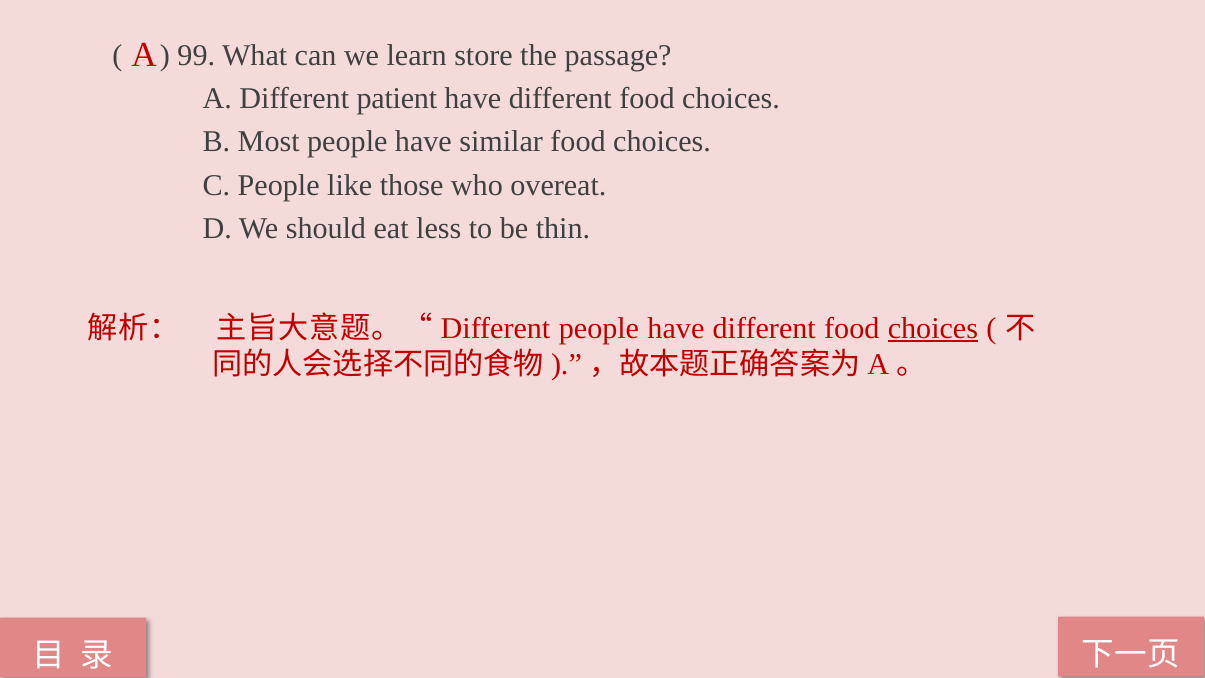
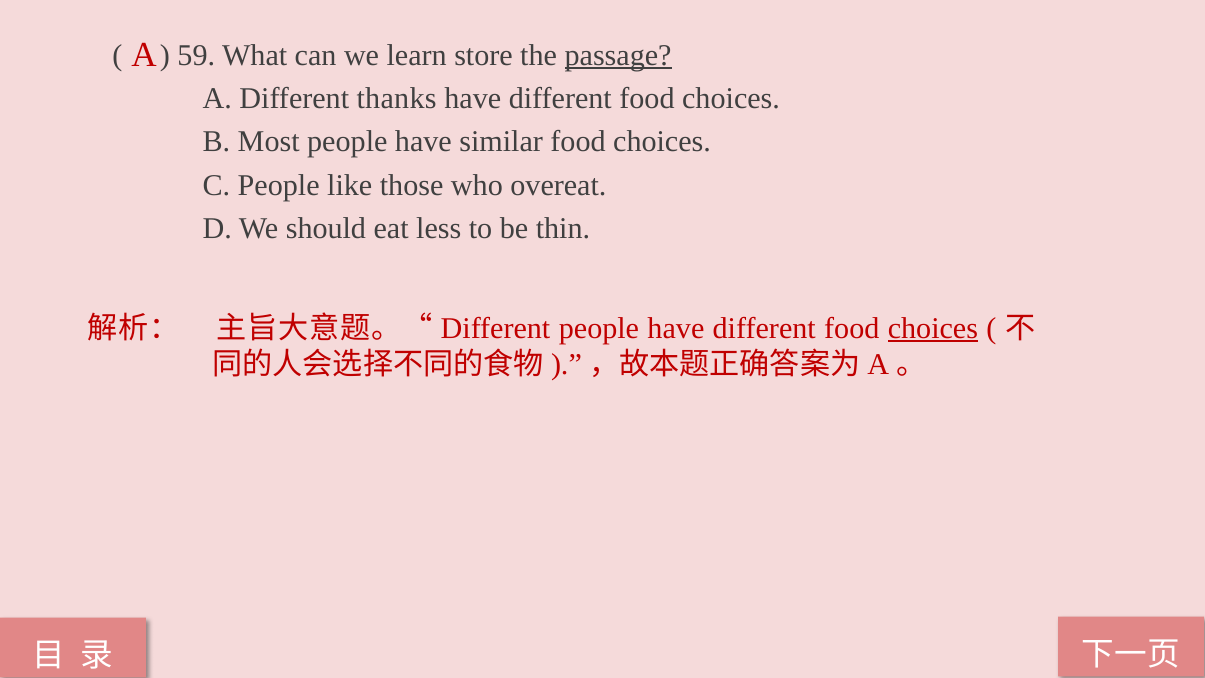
99: 99 -> 59
passage underline: none -> present
patient: patient -> thanks
